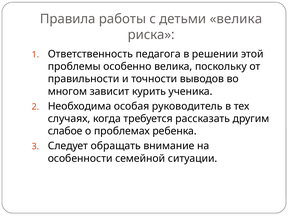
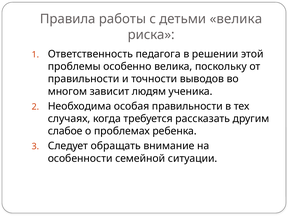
курить: курить -> людям
особая руководитель: руководитель -> правильности
